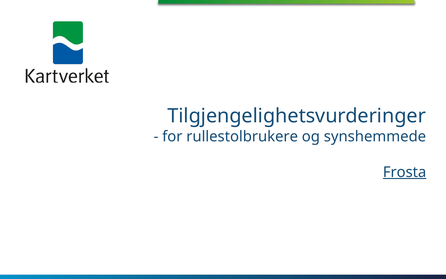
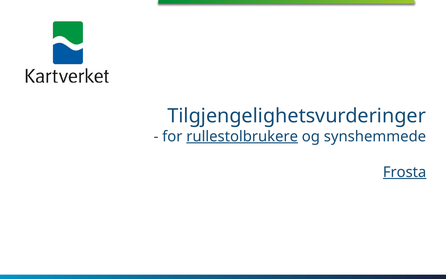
rullestolbrukere underline: none -> present
